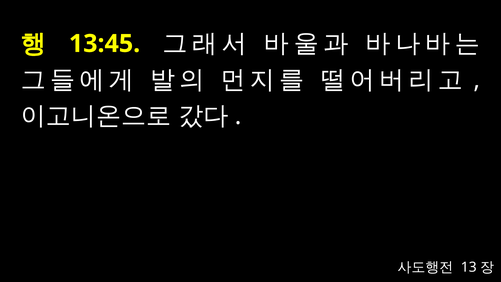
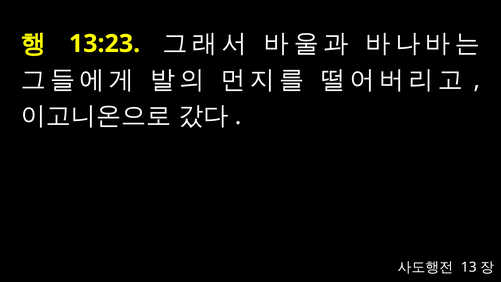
13:45: 13:45 -> 13:23
